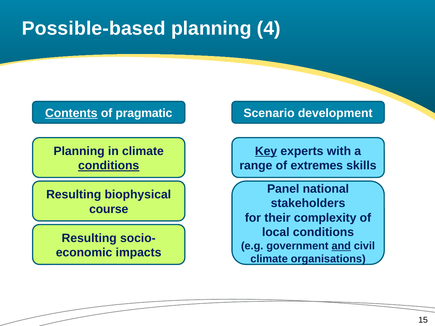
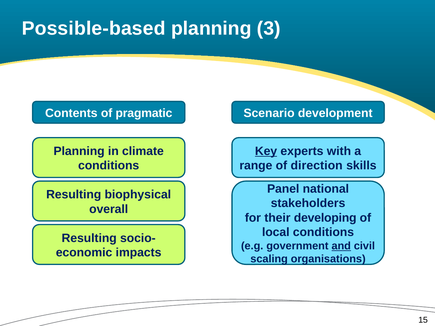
4: 4 -> 3
Contents underline: present -> none
conditions at (109, 166) underline: present -> none
extremes: extremes -> direction
course: course -> overall
complexity: complexity -> developing
climate at (269, 259): climate -> scaling
